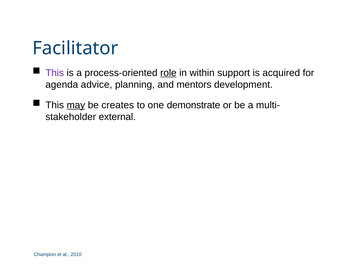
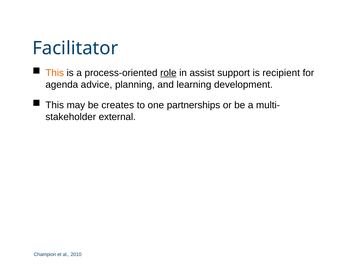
This at (55, 73) colour: purple -> orange
within: within -> assist
acquired: acquired -> recipient
mentors: mentors -> learning
may underline: present -> none
demonstrate: demonstrate -> partnerships
